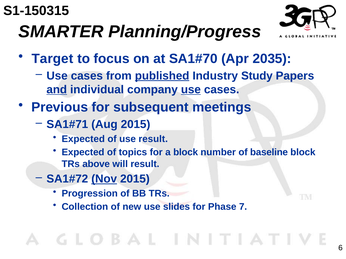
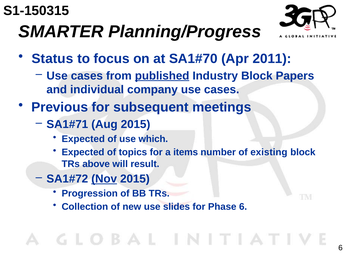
Target: Target -> Status
2035: 2035 -> 2011
Industry Study: Study -> Block
and underline: present -> none
use at (191, 90) underline: present -> none
use result: result -> which
a block: block -> items
baseline: baseline -> existing
Phase 7: 7 -> 6
